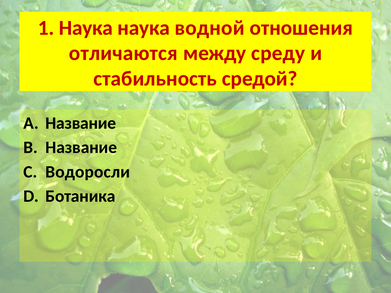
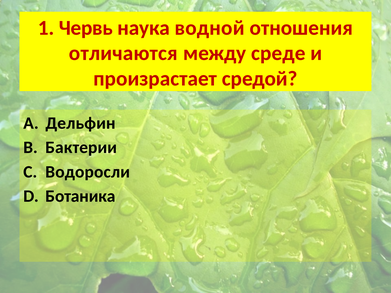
1 Наука: Наука -> Червь
среду: среду -> среде
стабильность: стабильность -> произрастает
Название at (81, 123): Название -> Дельфин
Название at (81, 148): Название -> Бактерии
